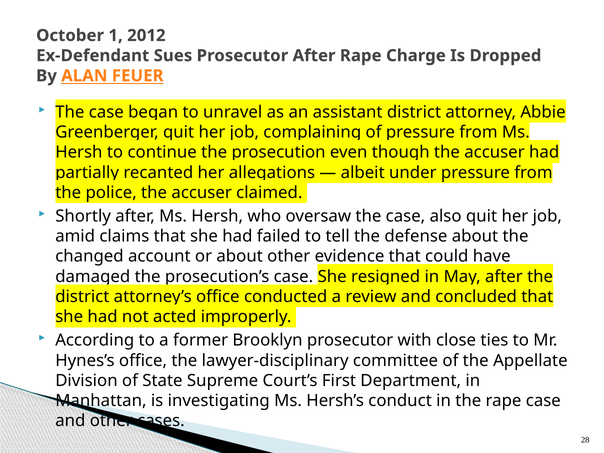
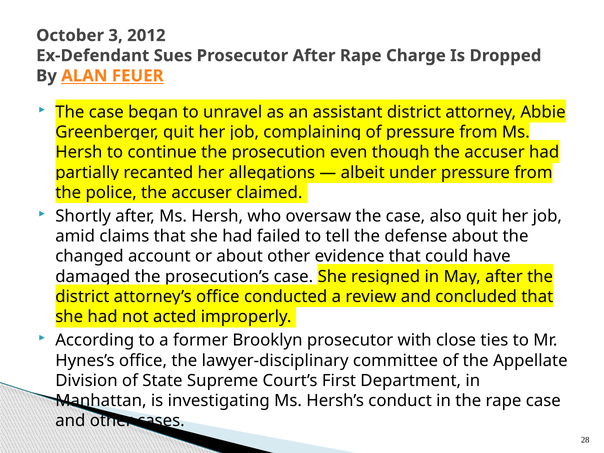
1: 1 -> 3
